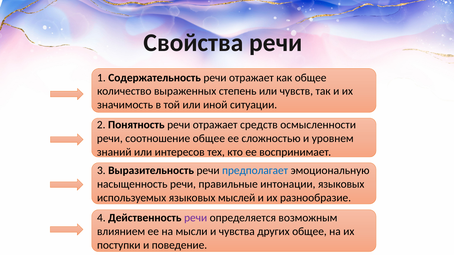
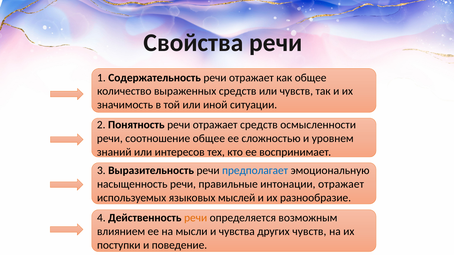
выраженных степень: степень -> средств
интонации языковых: языковых -> отражает
речи at (196, 218) colour: purple -> orange
других общее: общее -> чувств
